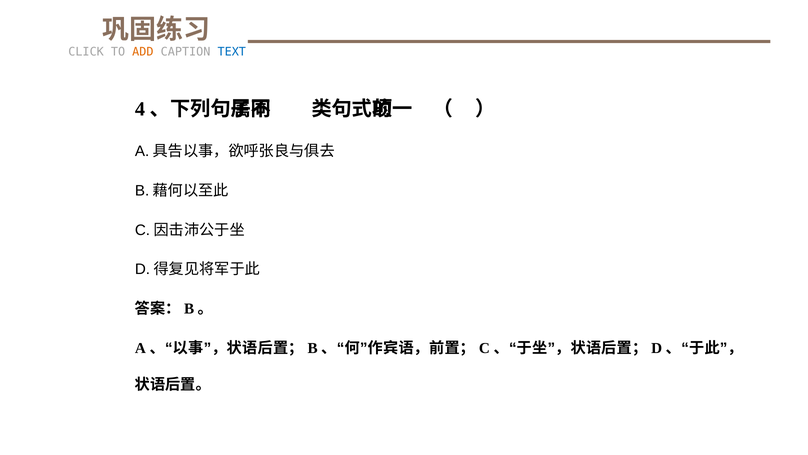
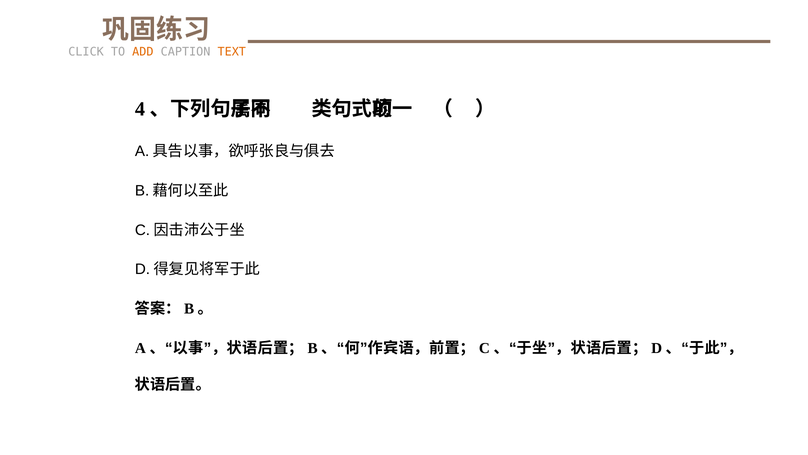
TEXT colour: blue -> orange
